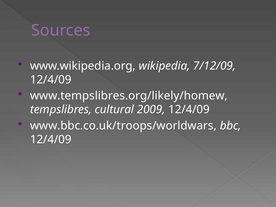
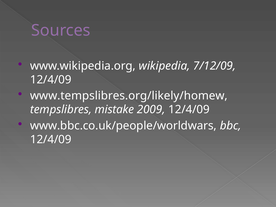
cultural: cultural -> mistake
www.bbc.co.uk/troops/worldwars: www.bbc.co.uk/troops/worldwars -> www.bbc.co.uk/people/worldwars
